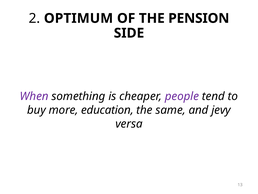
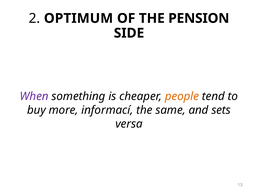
people colour: purple -> orange
education: education -> informací
jevy: jevy -> sets
